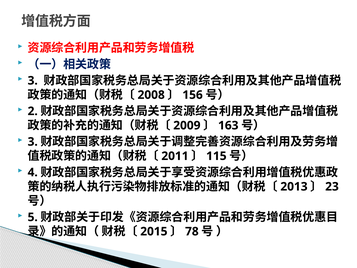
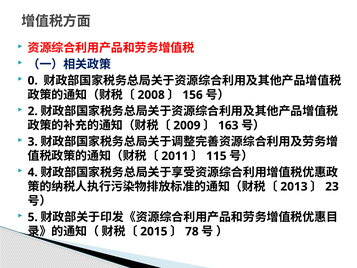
3 at (33, 81): 3 -> 0
